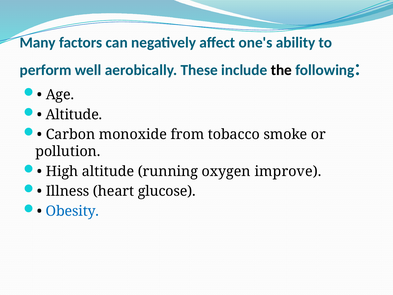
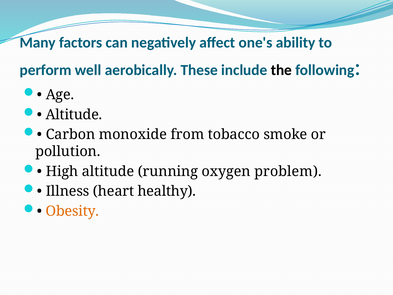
improve: improve -> problem
glucose: glucose -> healthy
Obesity colour: blue -> orange
